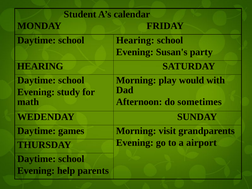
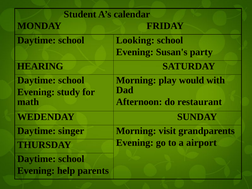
school Hearing: Hearing -> Looking
sometimes: sometimes -> restaurant
games: games -> singer
